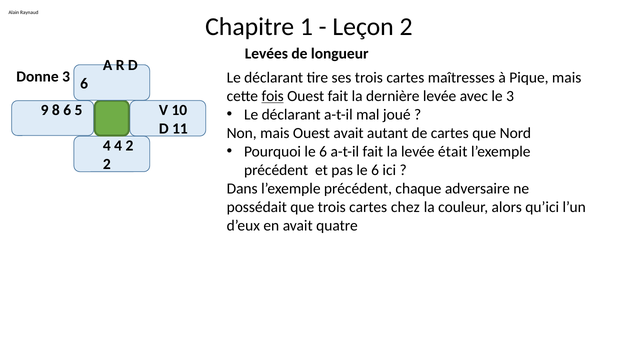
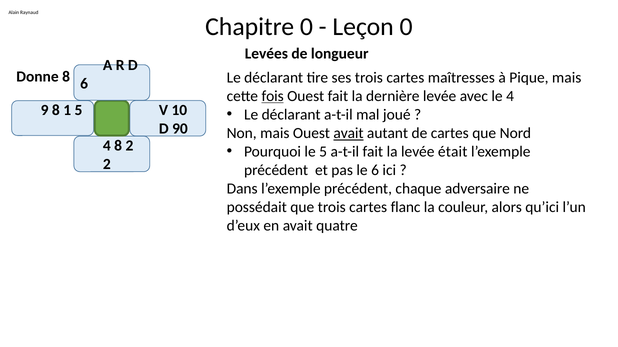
Chapitre 1: 1 -> 0
Leçon 2: 2 -> 0
Donne 3: 3 -> 8
le 3: 3 -> 4
8 6: 6 -> 1
11: 11 -> 90
avait at (349, 133) underline: none -> present
4 at (118, 146): 4 -> 8
Pourquoi le 6: 6 -> 5
chez: chez -> flanc
